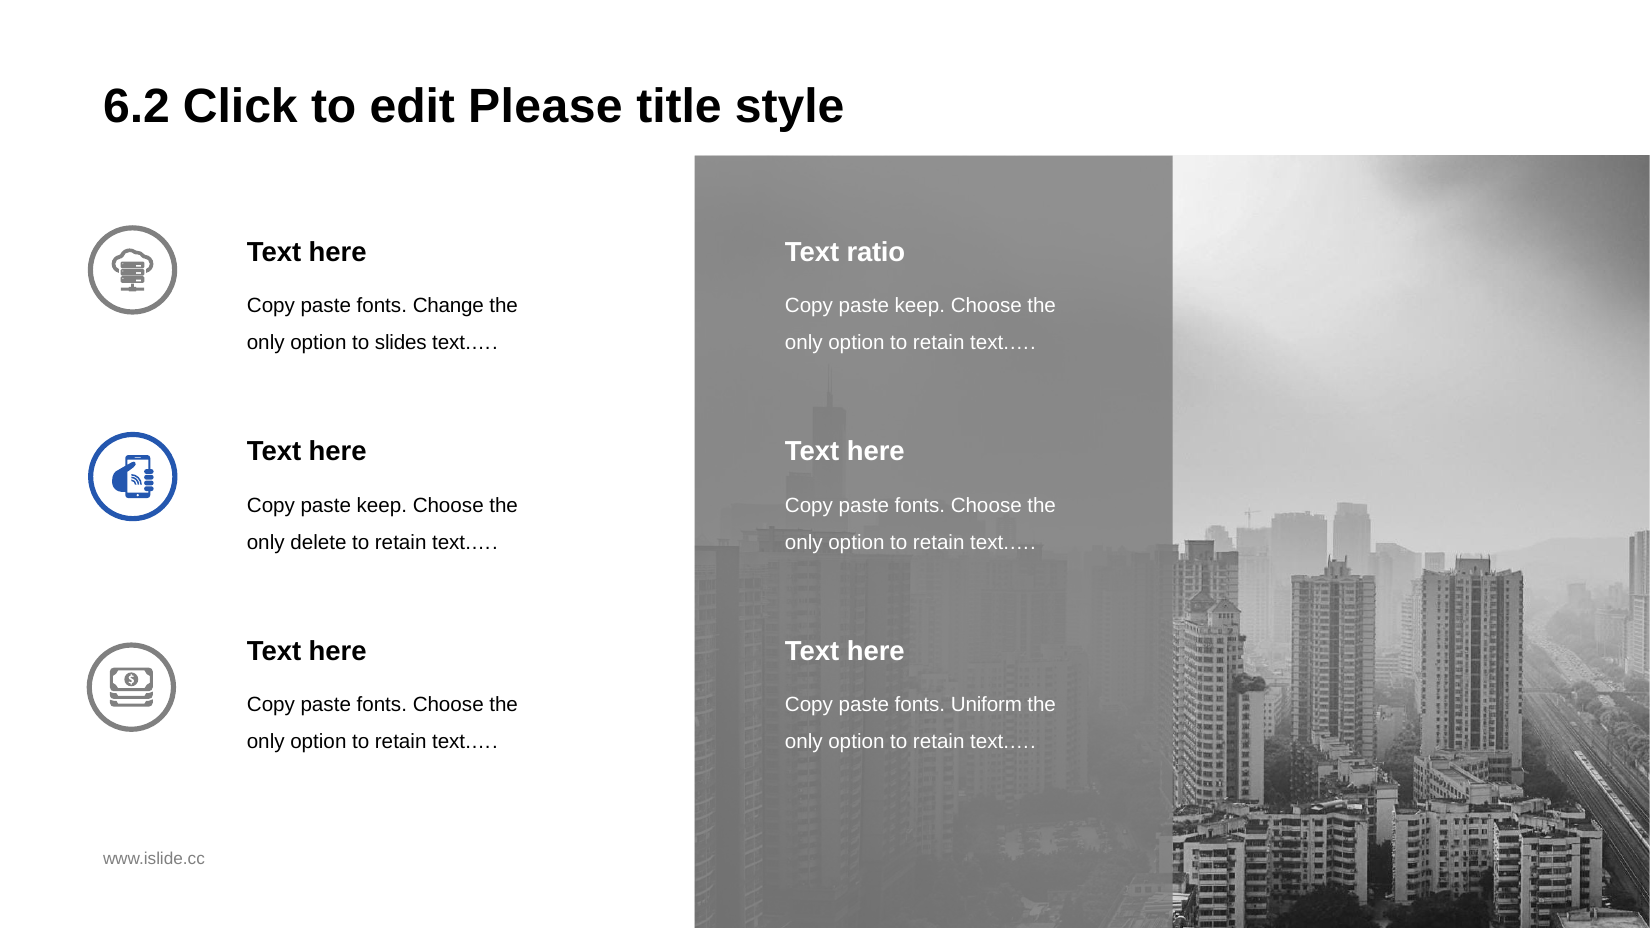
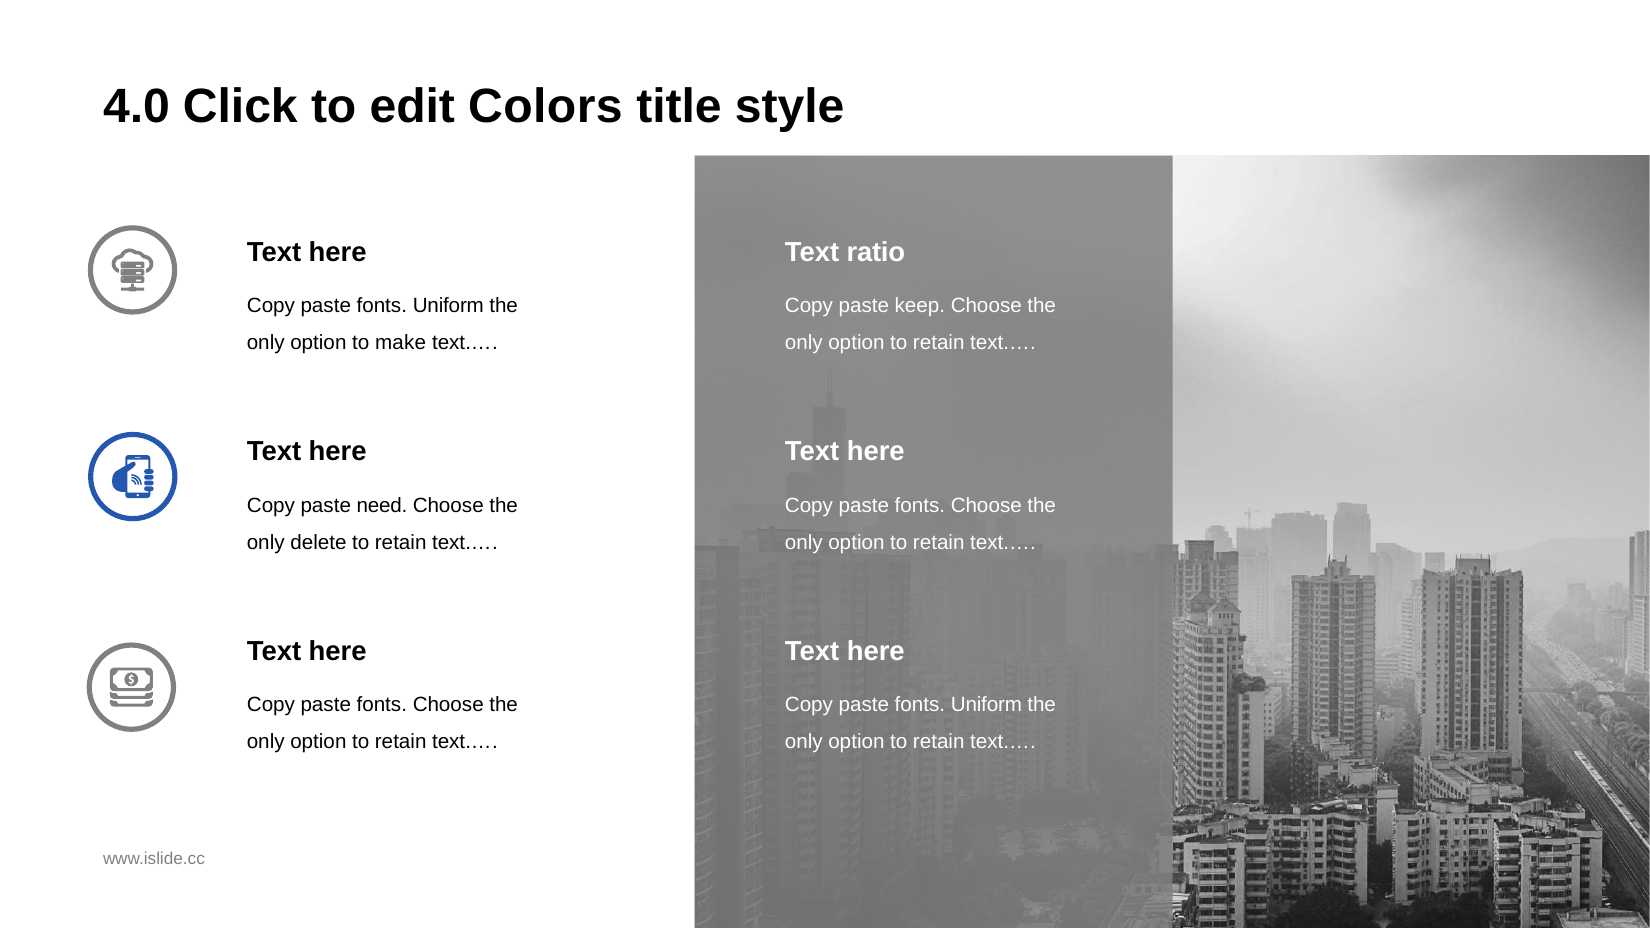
6.2: 6.2 -> 4.0
Please: Please -> Colors
Change at (448, 306): Change -> Uniform
slides: slides -> make
keep at (382, 505): keep -> need
